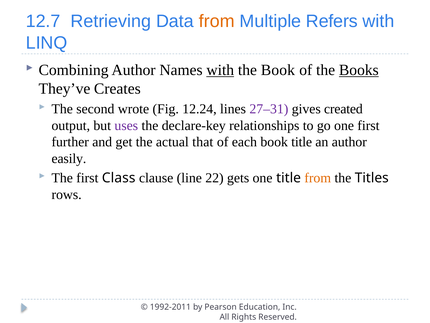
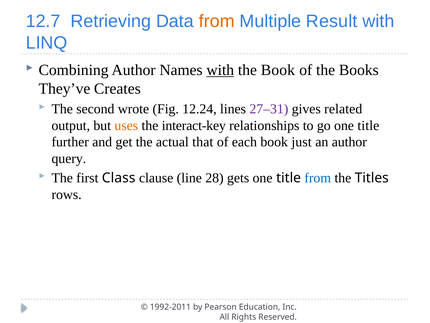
Refers: Refers -> Result
Books underline: present -> none
created: created -> related
uses colour: purple -> orange
declare-key: declare-key -> interact-key
go one first: first -> title
book title: title -> just
easily: easily -> query
22: 22 -> 28
from at (318, 178) colour: orange -> blue
